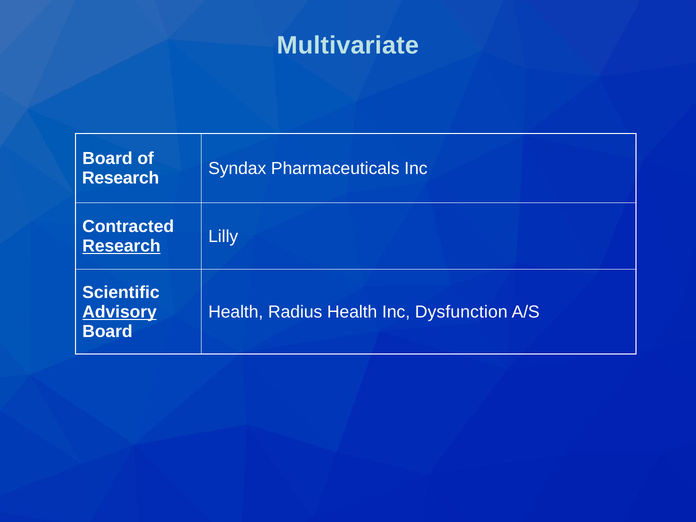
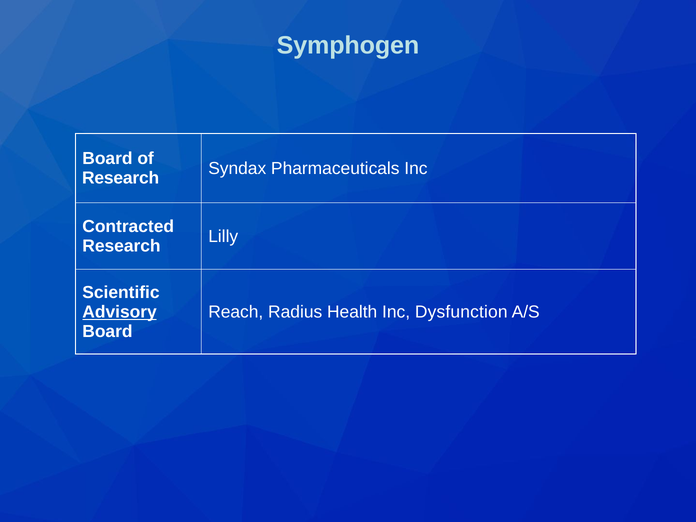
Multivariate: Multivariate -> Symphogen
Research at (121, 246) underline: present -> none
Health at (236, 312): Health -> Reach
